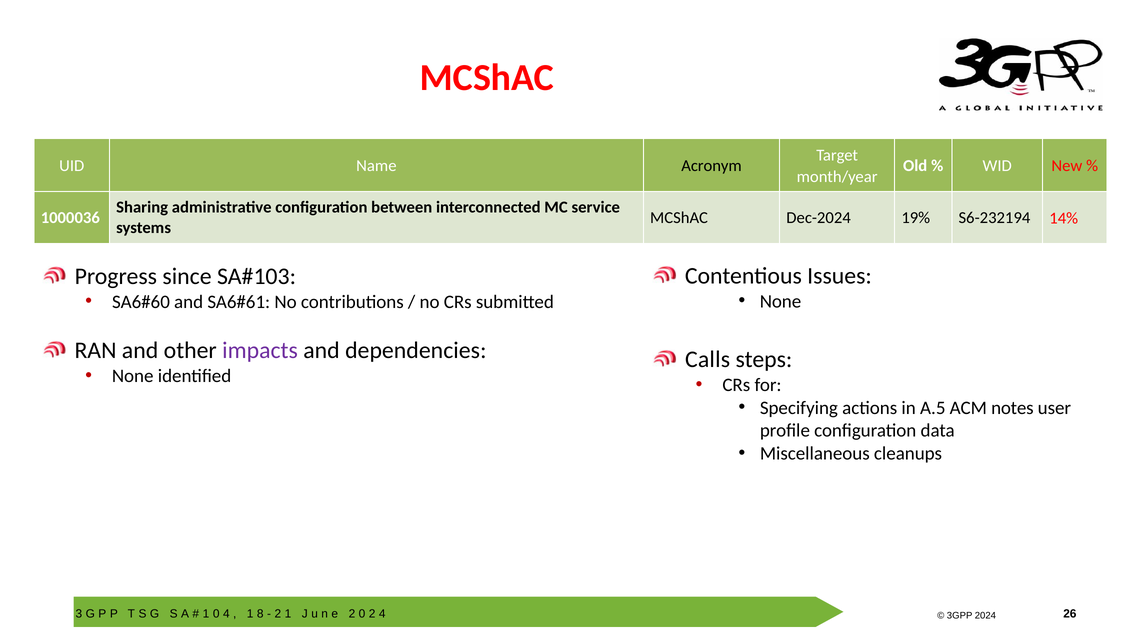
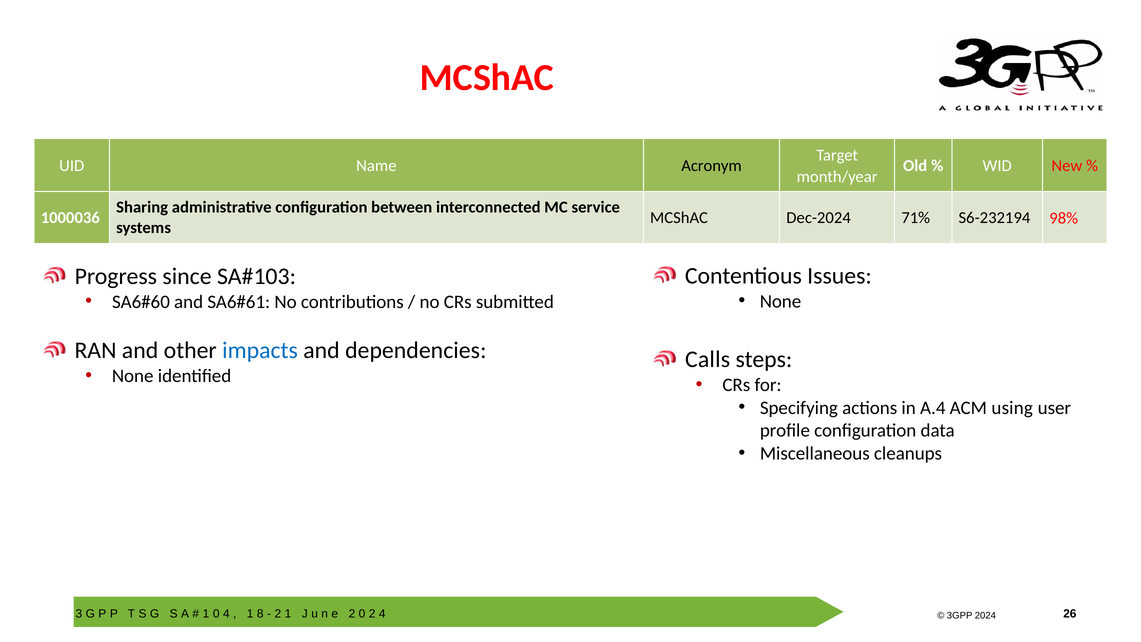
19%: 19% -> 71%
14%: 14% -> 98%
impacts colour: purple -> blue
A.5: A.5 -> A.4
notes: notes -> using
